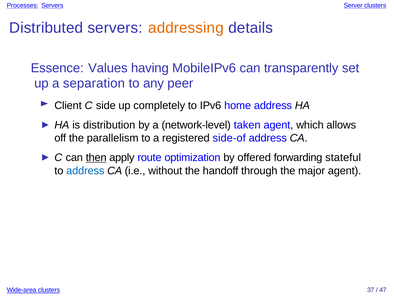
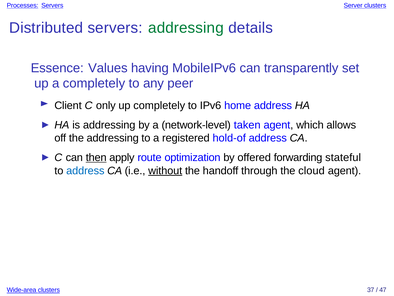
addressing at (186, 28) colour: orange -> green
a separation: separation -> completely
side: side -> only
is distribution: distribution -> addressing
the parallelism: parallelism -> addressing
side-of: side-of -> hold-of
without underline: none -> present
major: major -> cloud
